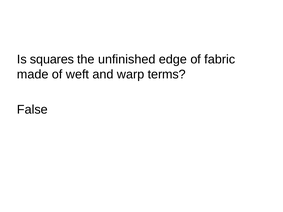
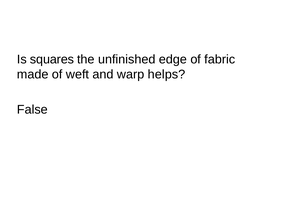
terms: terms -> helps
